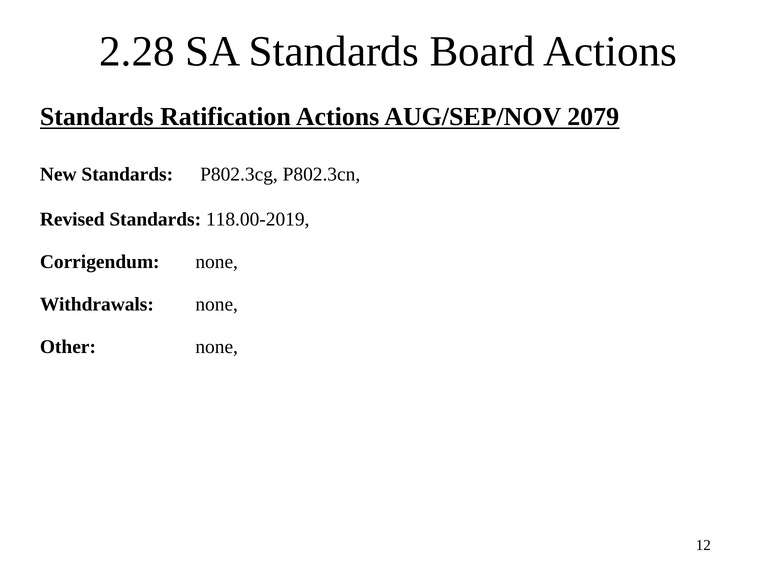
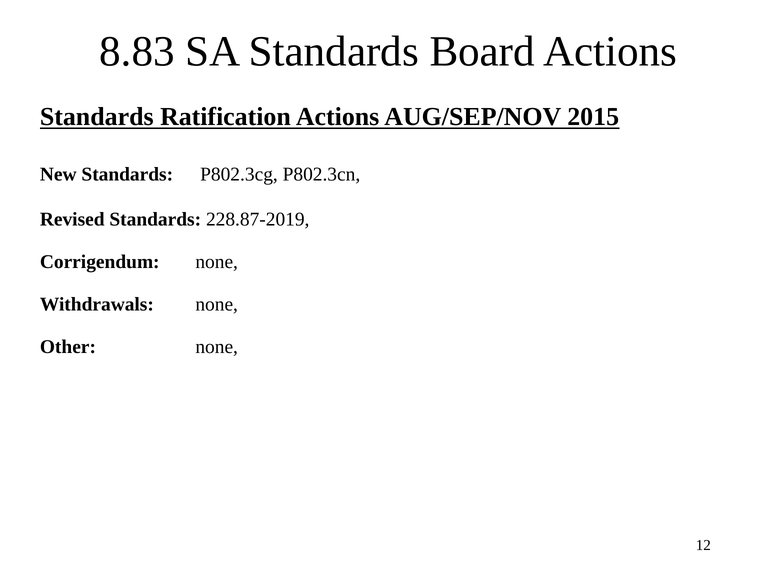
2.28: 2.28 -> 8.83
2079: 2079 -> 2015
118.00-2019: 118.00-2019 -> 228.87-2019
